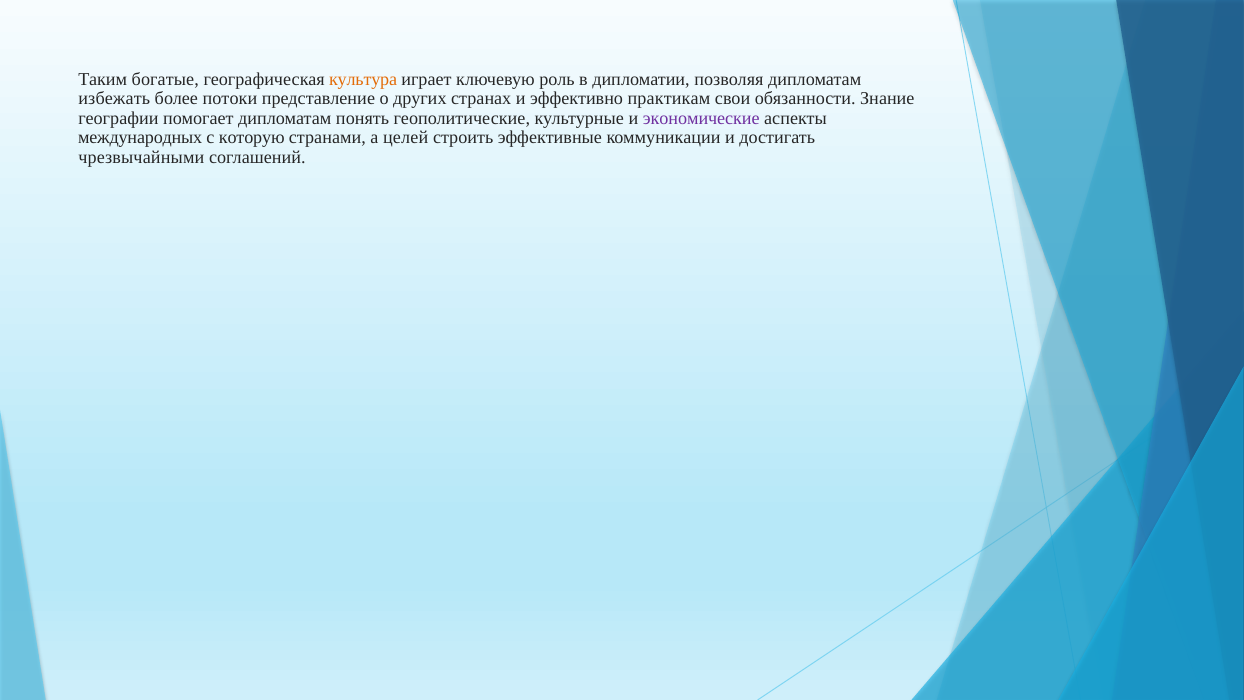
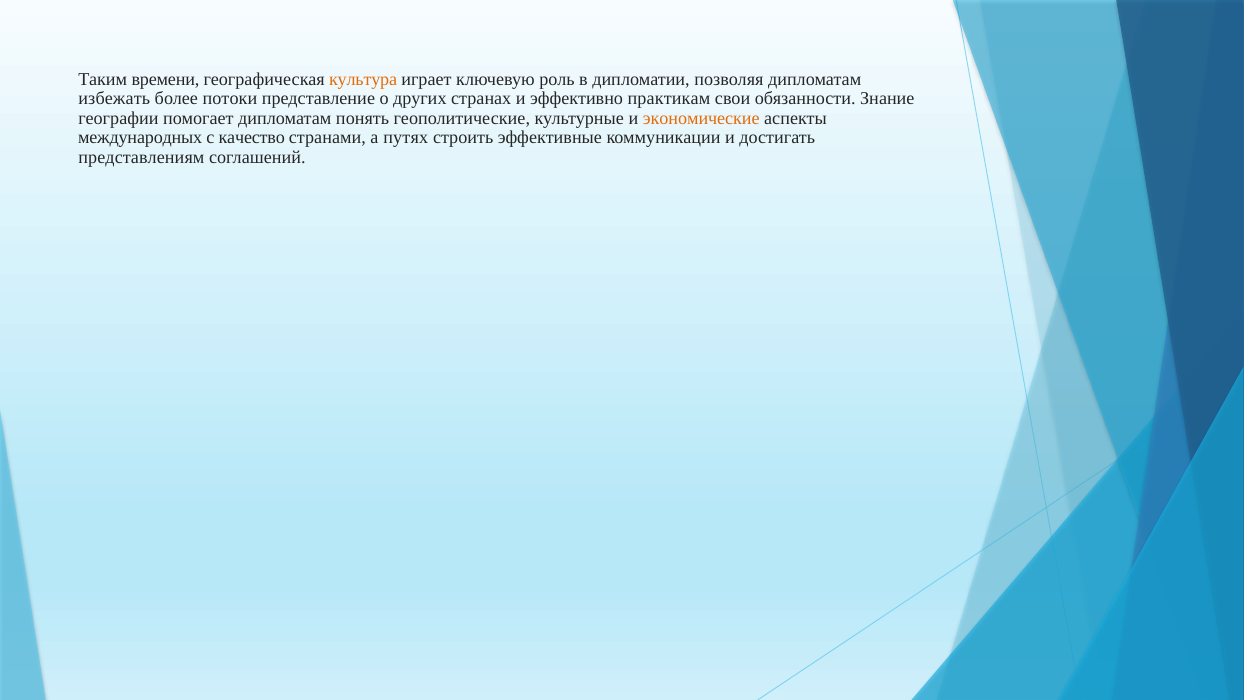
богатые: богатые -> времени
экономические colour: purple -> orange
которую: которую -> качество
целей: целей -> путях
чрезвычайными: чрезвычайными -> представлениям
